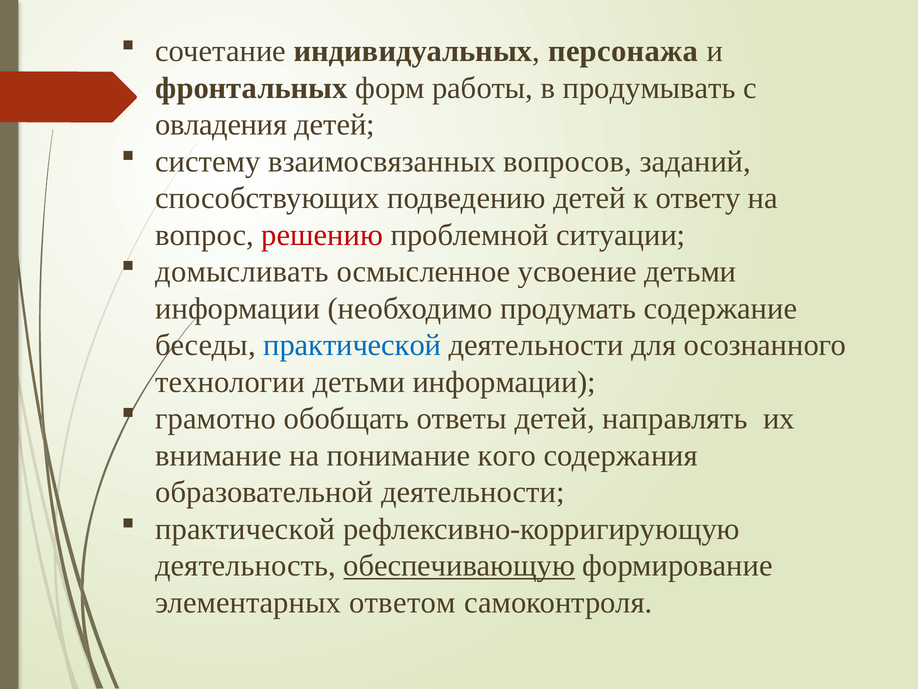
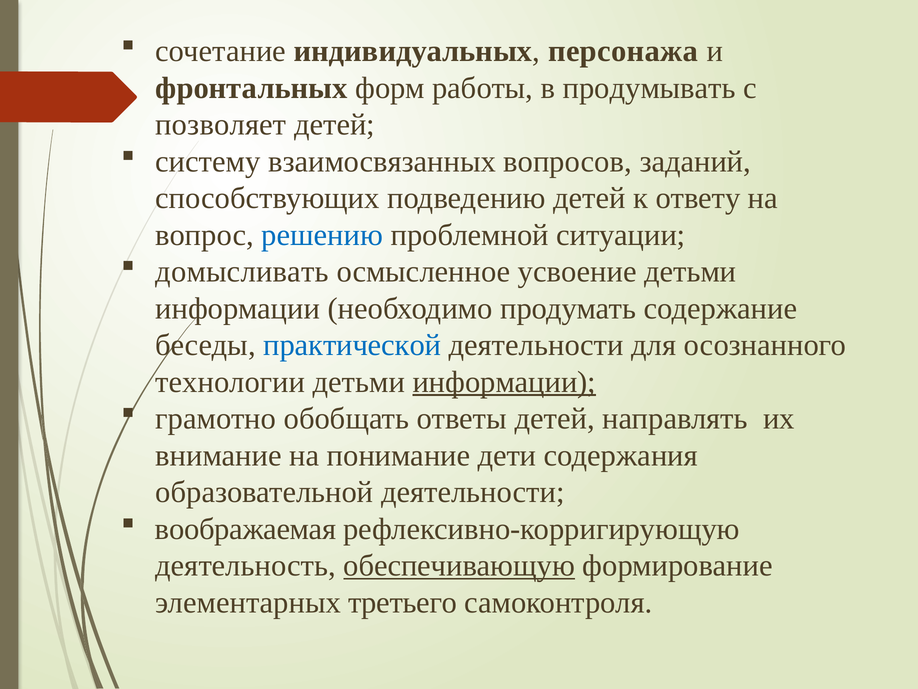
овладения: овладения -> позволяет
решению colour: red -> blue
информации at (504, 382) underline: none -> present
кого: кого -> дети
практической at (245, 529): практической -> воображаемая
ответом: ответом -> третьего
